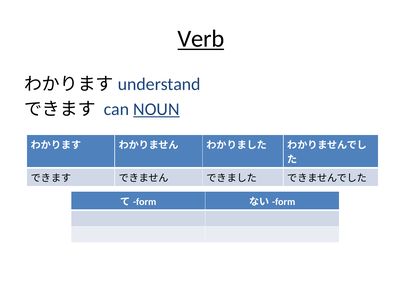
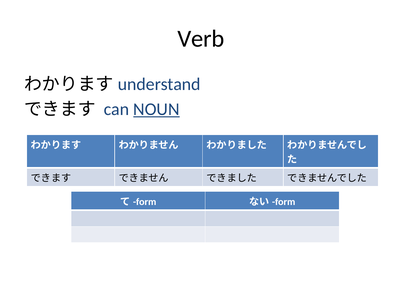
Verb underline: present -> none
